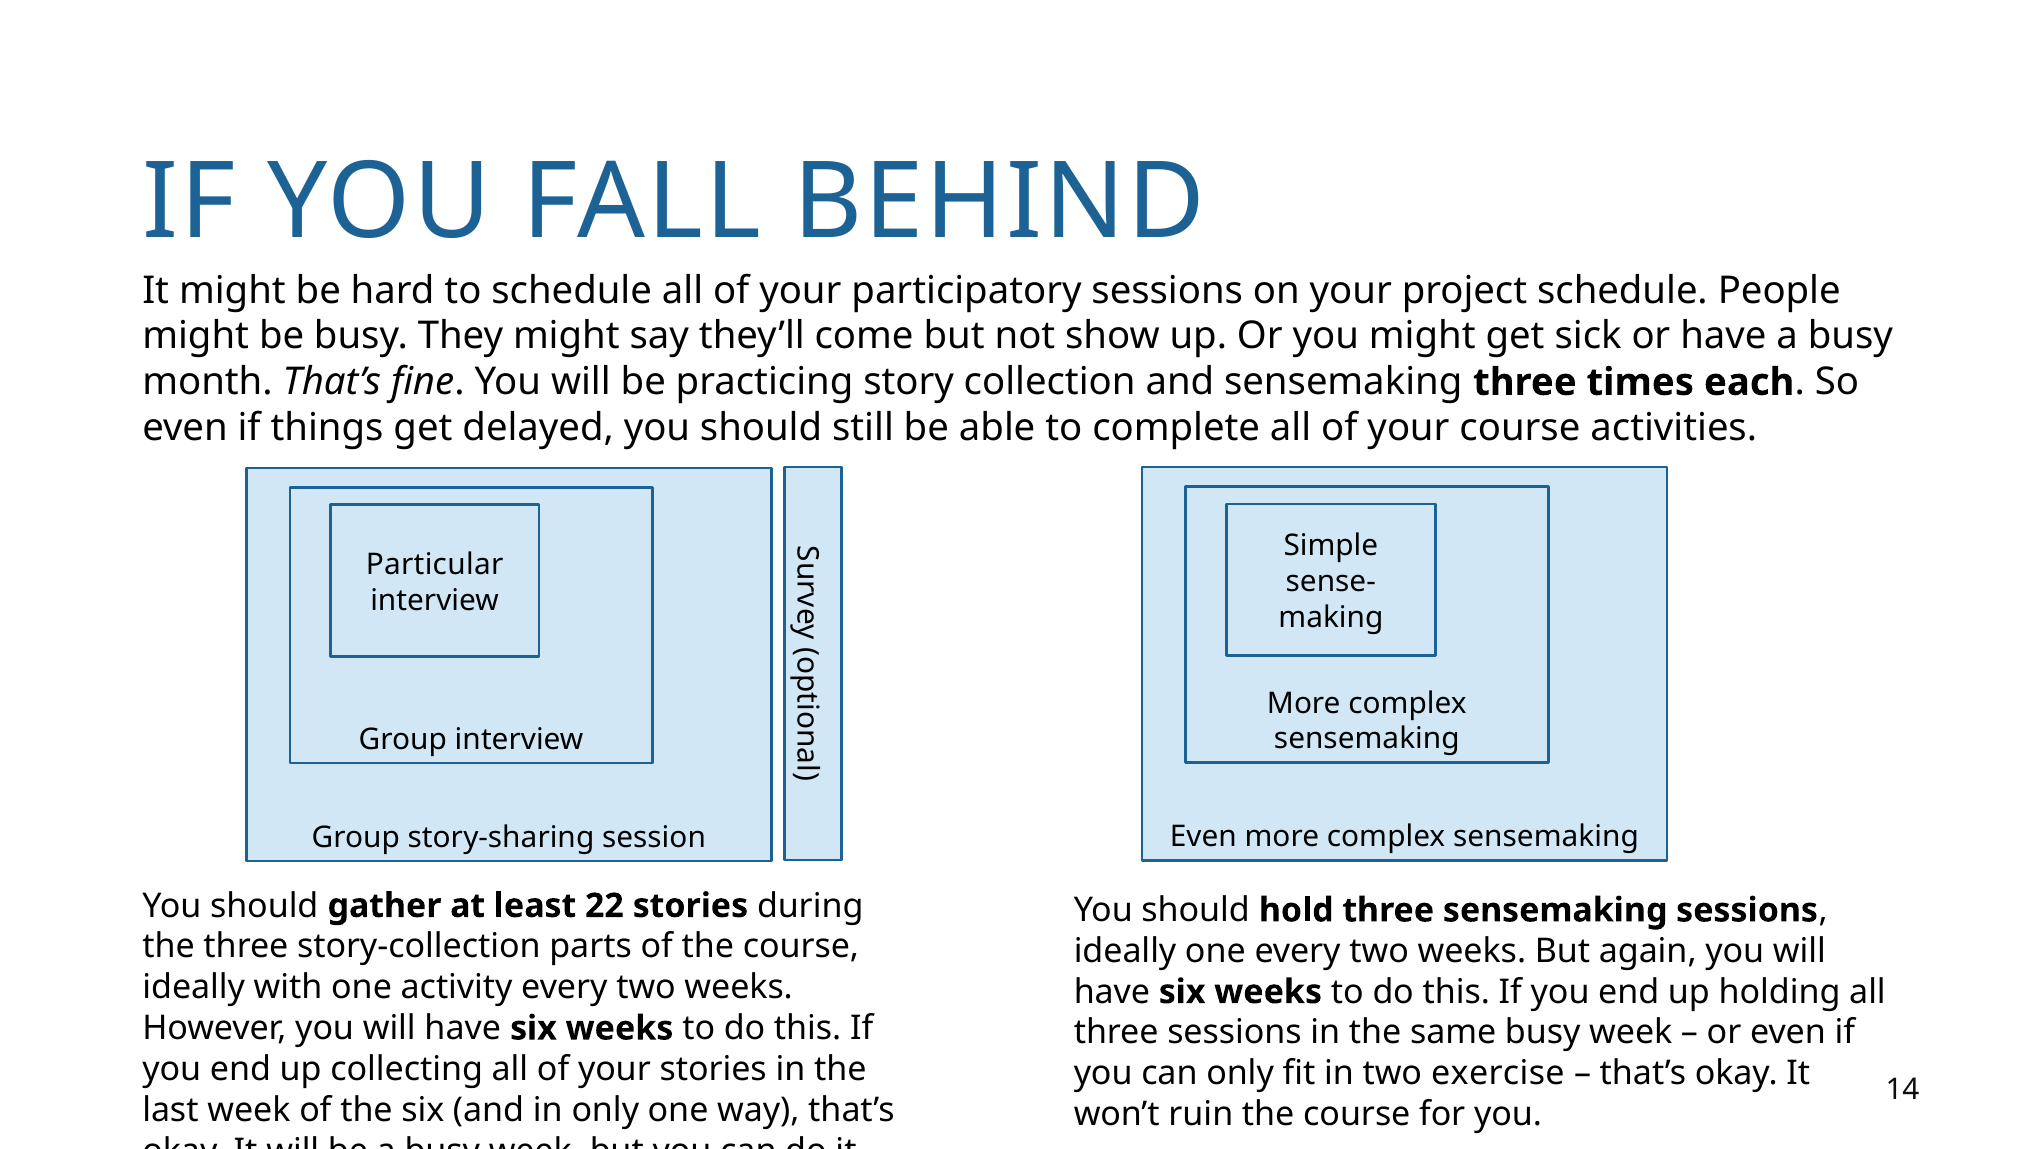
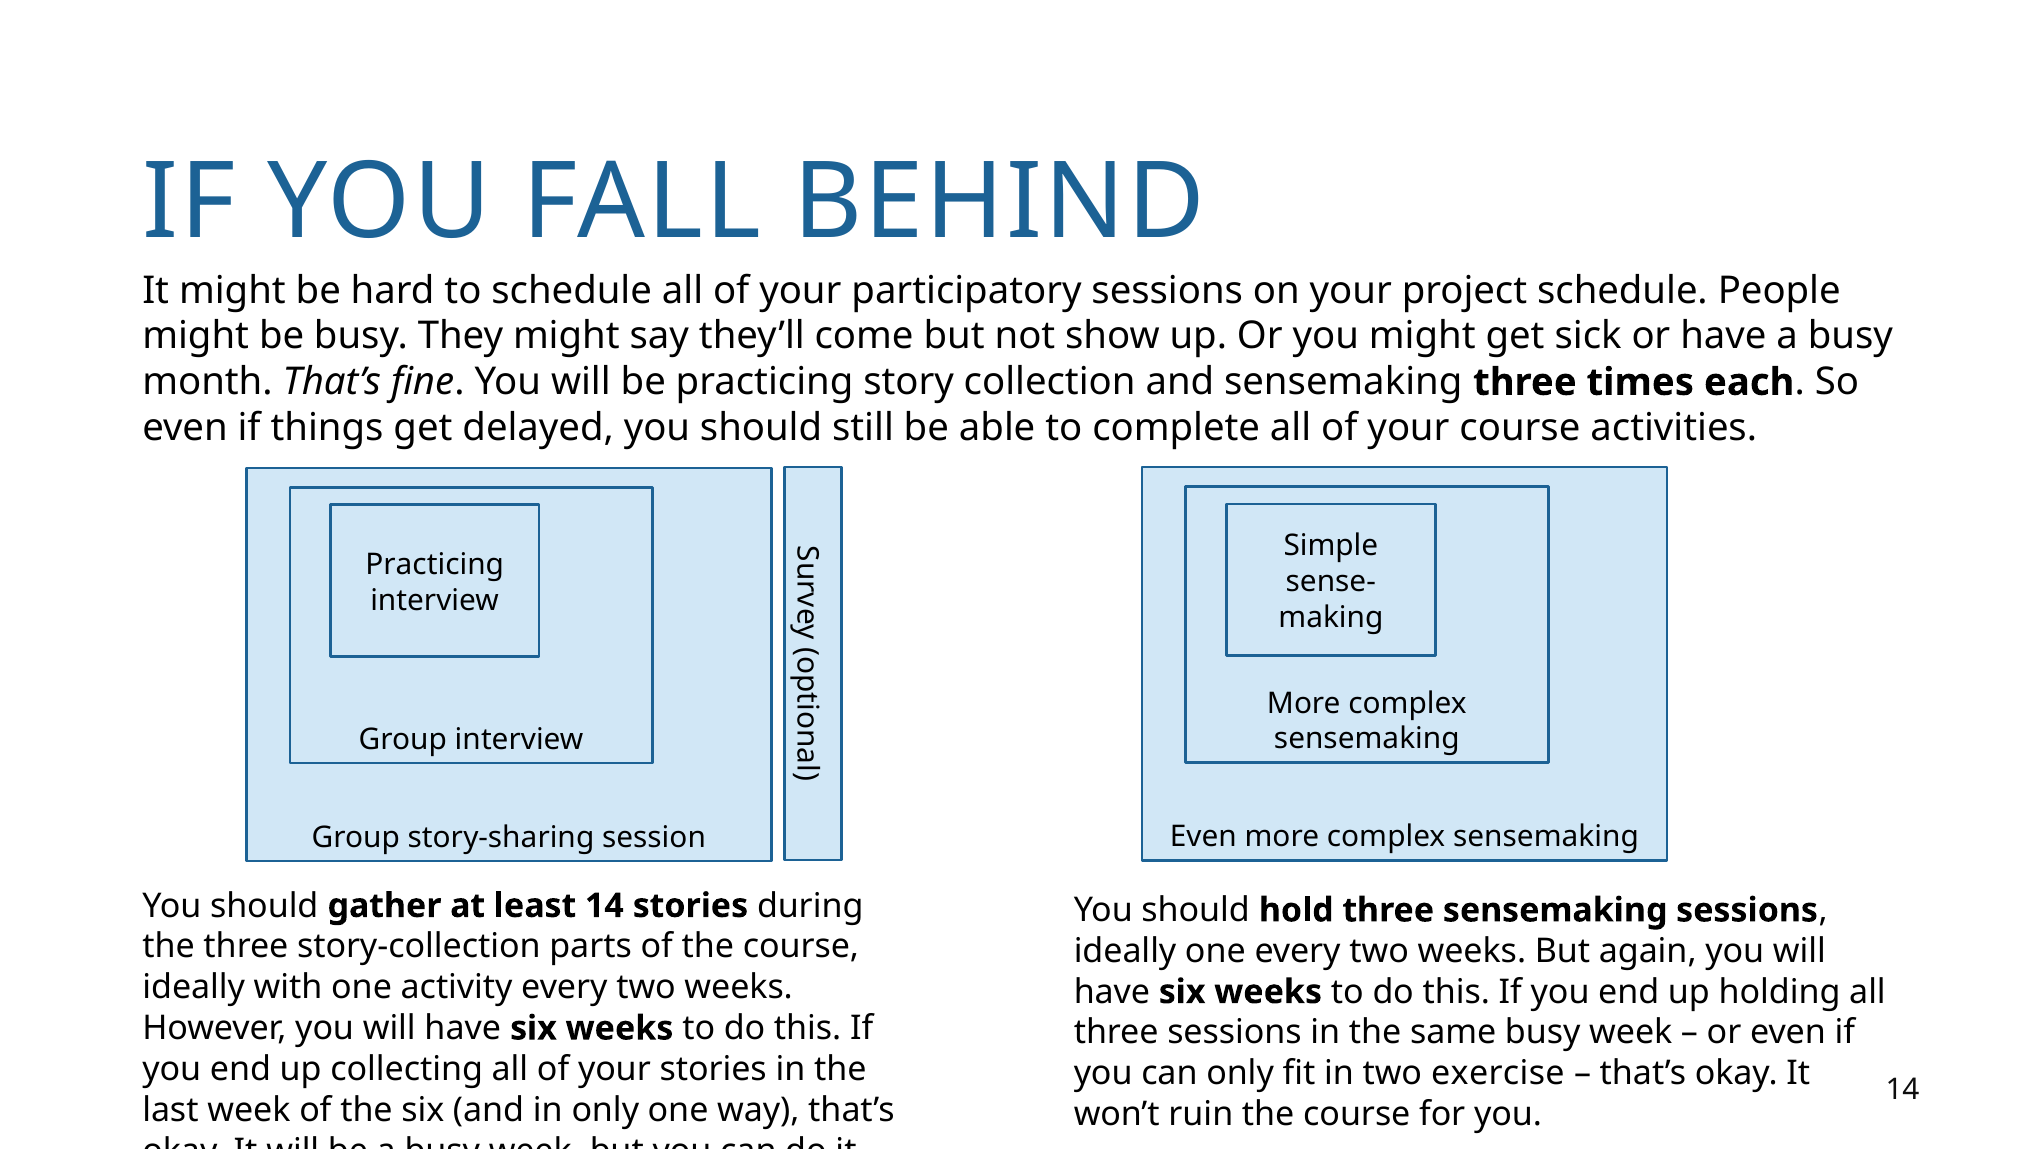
Particular at (435, 565): Particular -> Practicing
least 22: 22 -> 14
